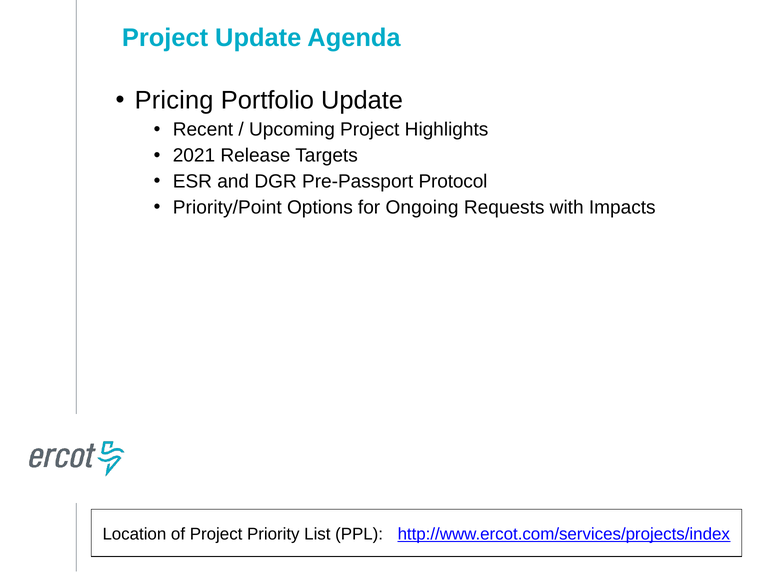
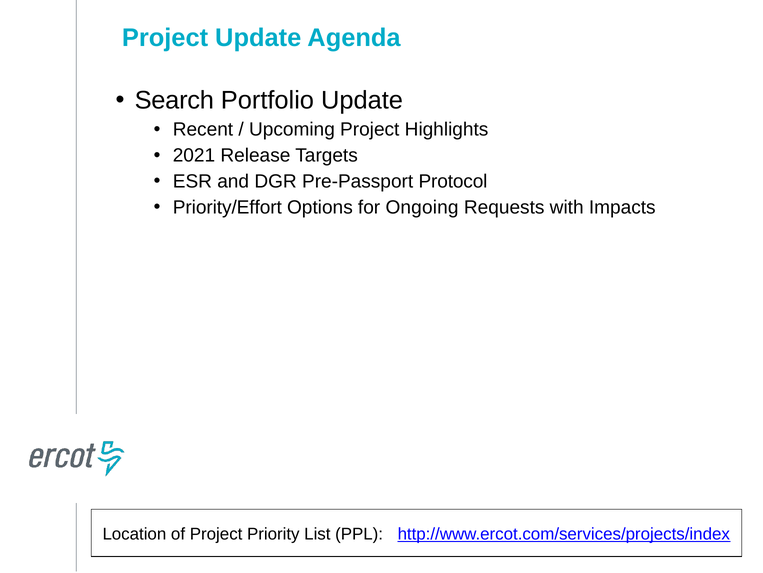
Pricing: Pricing -> Search
Priority/Point: Priority/Point -> Priority/Effort
